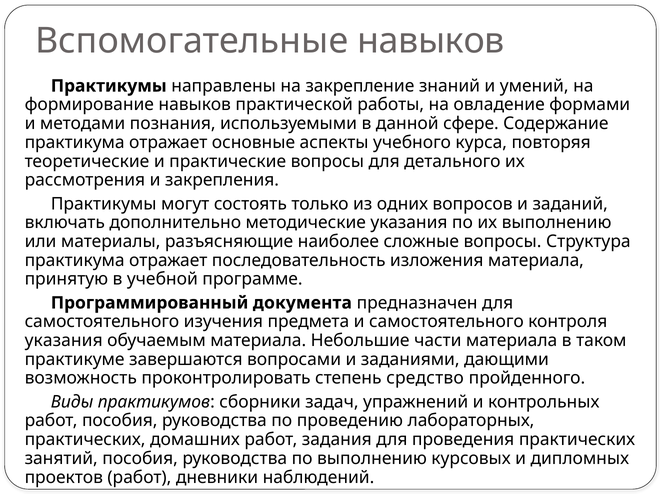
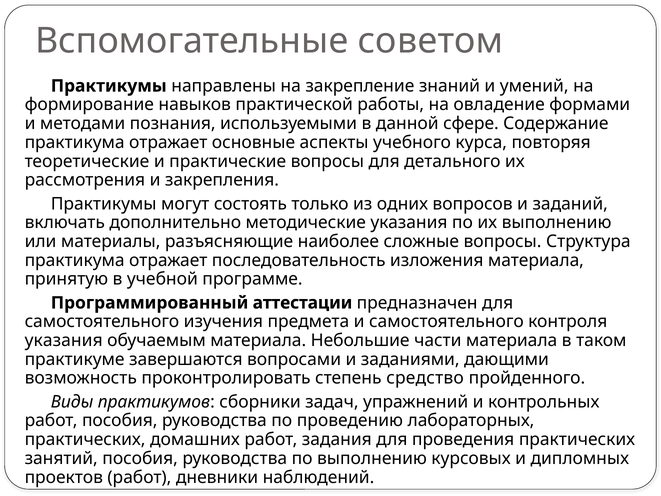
Вспомогательные навыков: навыков -> советом
документа: документа -> аттестации
